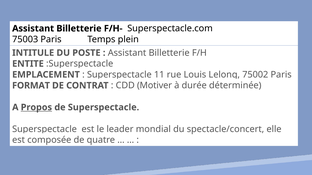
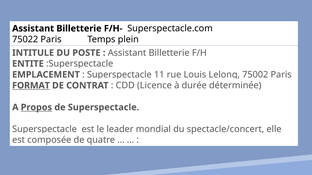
75003: 75003 -> 75022
FORMAT underline: none -> present
Motiver: Motiver -> Licence
